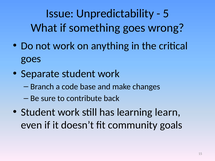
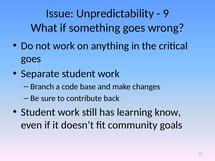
5: 5 -> 9
learn: learn -> know
